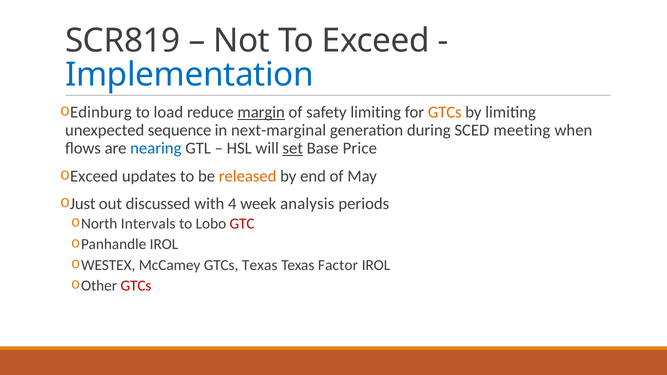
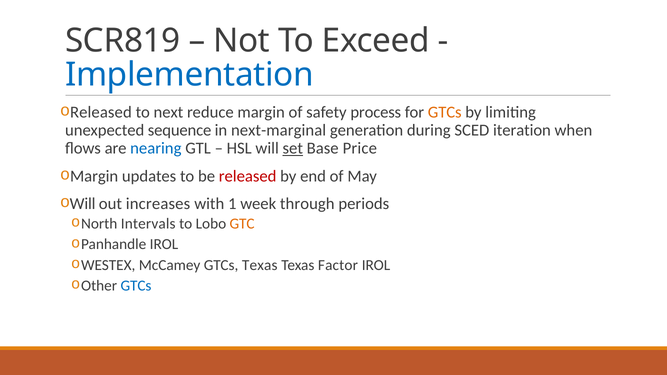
Edinburg at (101, 112): Edinburg -> Released
load: load -> next
margin at (261, 112) underline: present -> none
safety limiting: limiting -> process
meeting: meeting -> iteration
Exceed at (94, 176): Exceed -> Margin
released at (248, 176) colour: orange -> red
Just at (83, 204): Just -> Will
discussed: discussed -> increases
4: 4 -> 1
analysis: analysis -> through
GTC colour: red -> orange
GTCs at (136, 286) colour: red -> blue
